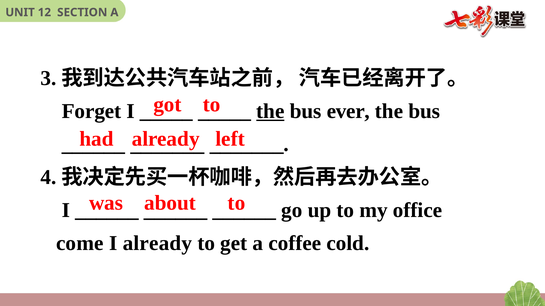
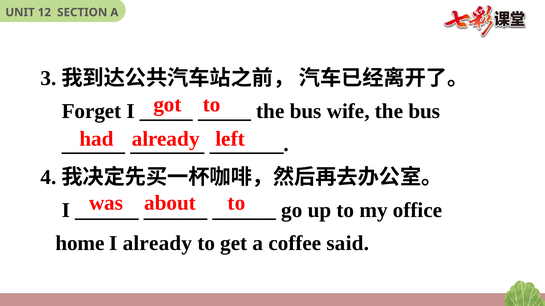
the at (270, 111) underline: present -> none
ever: ever -> wife
come: come -> home
cold: cold -> said
